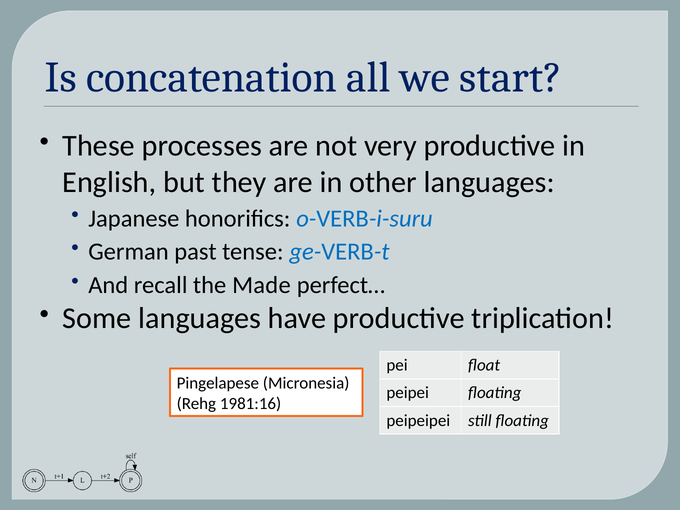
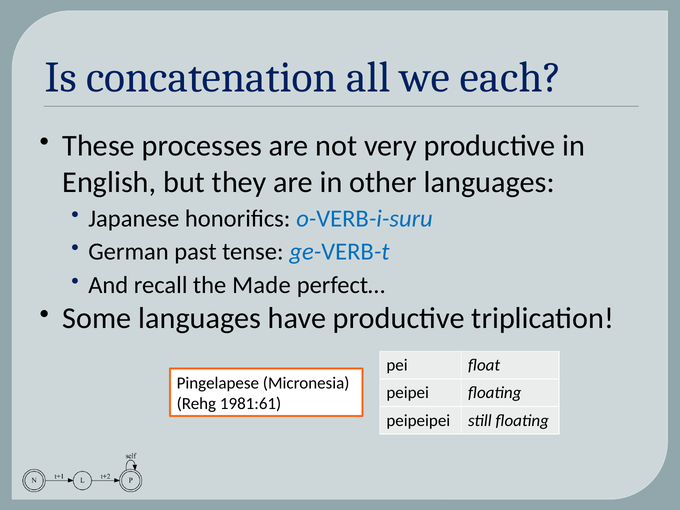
start: start -> each
1981:16: 1981:16 -> 1981:61
